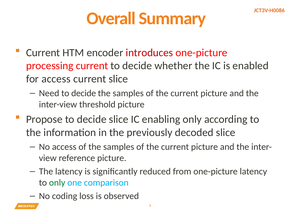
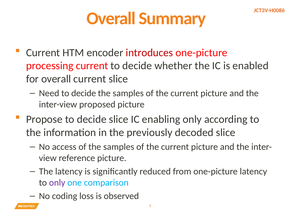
for access: access -> overall
threshold: threshold -> proposed
only at (57, 183) colour: green -> purple
